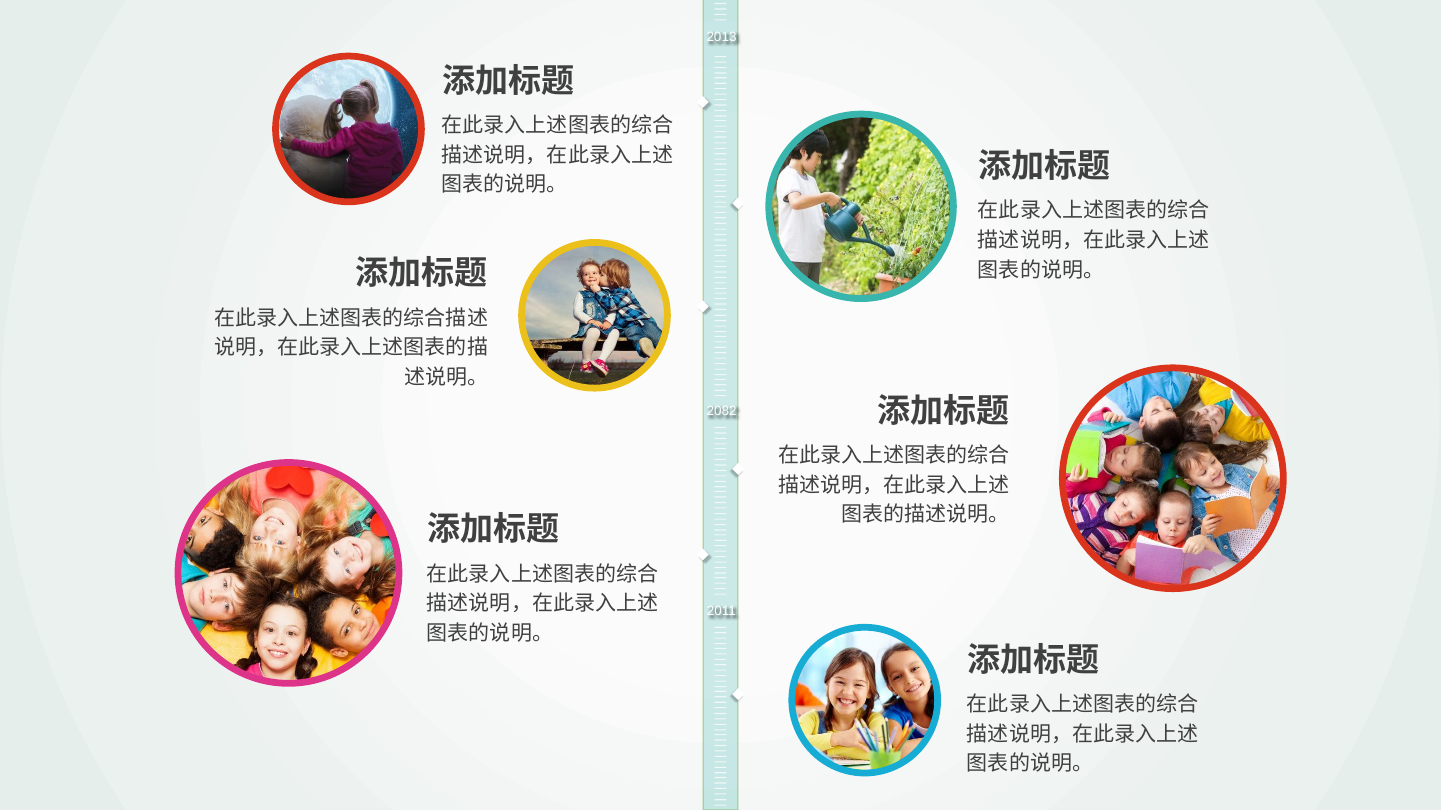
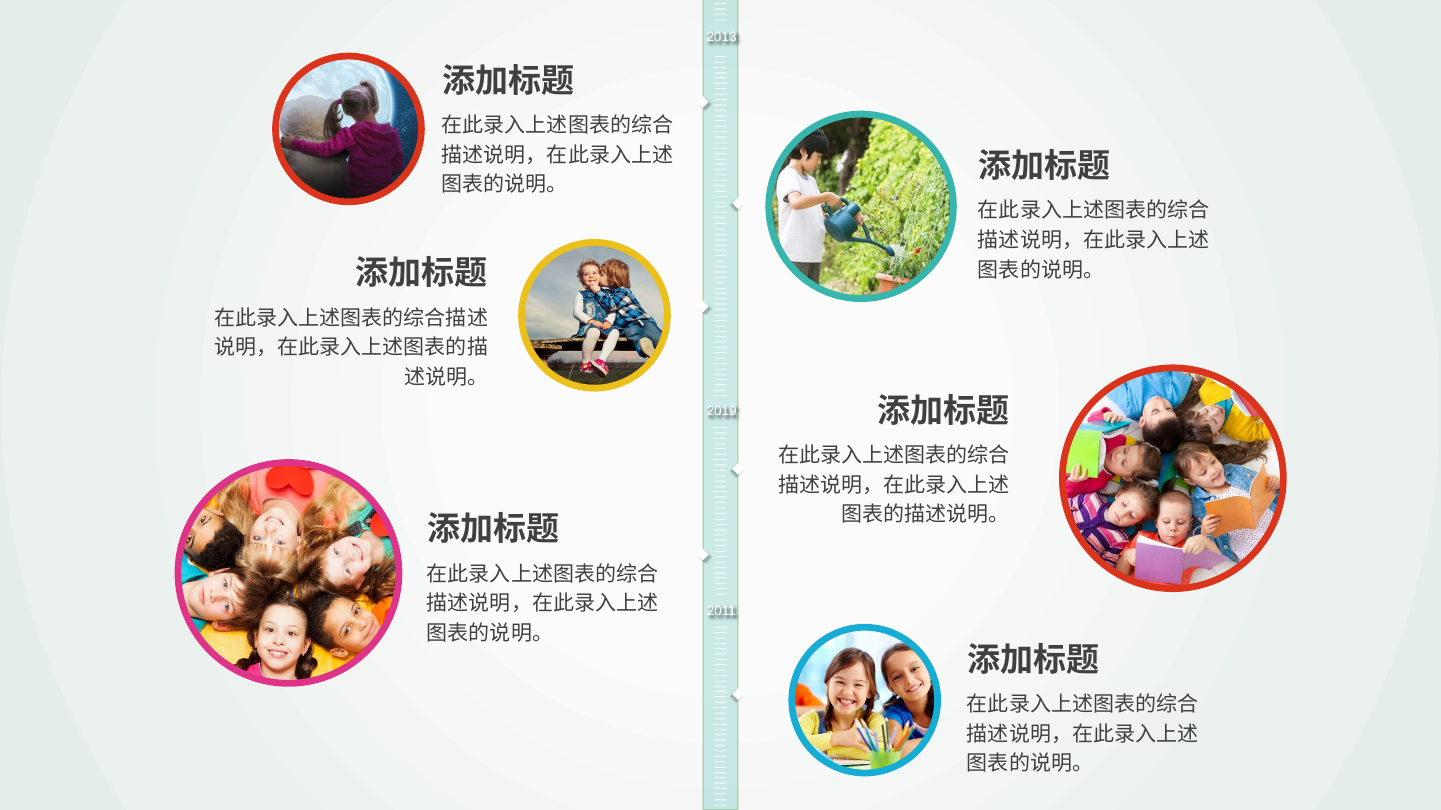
2082: 2082 -> 2019
